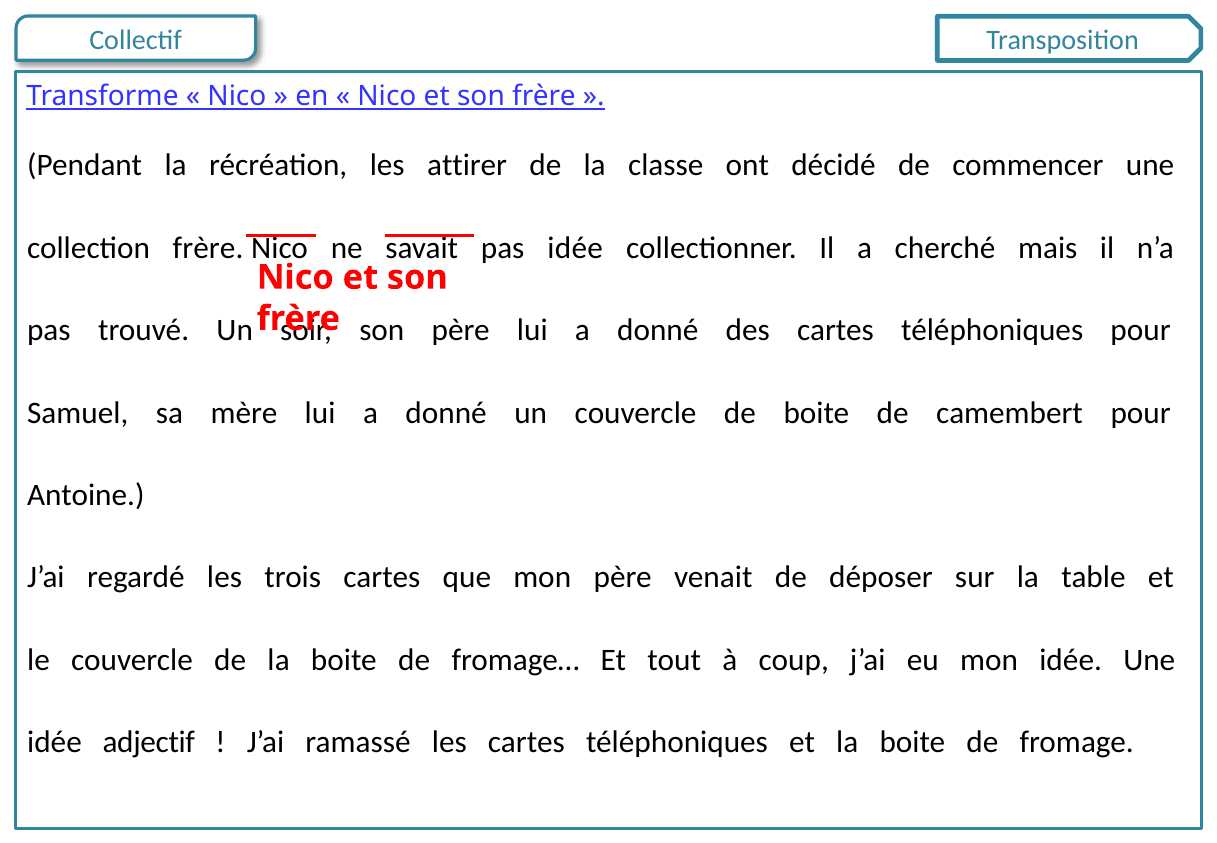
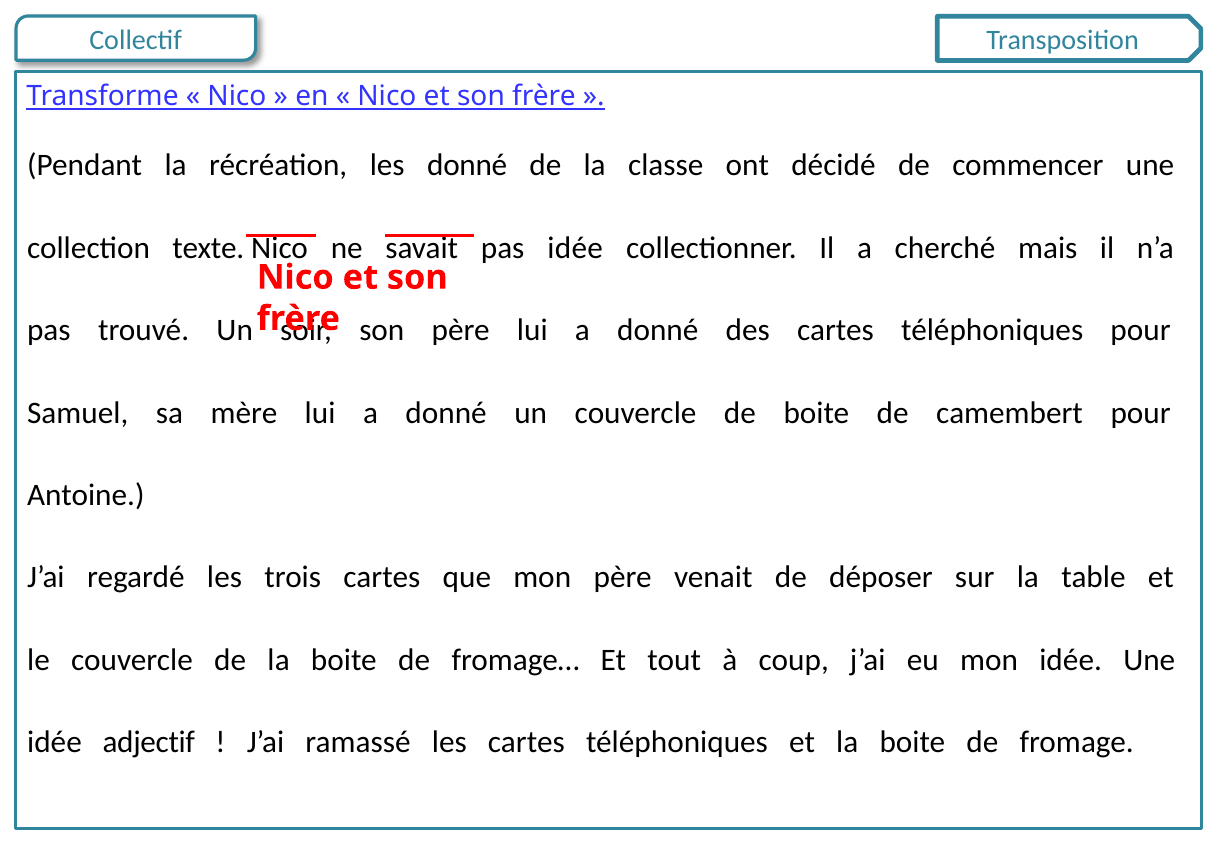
les attirer: attirer -> donné
collection frère: frère -> texte
